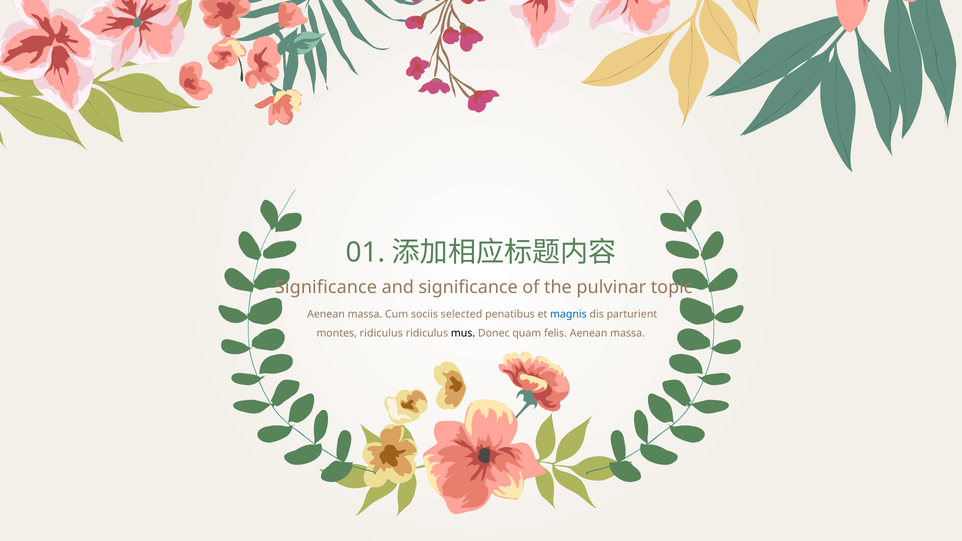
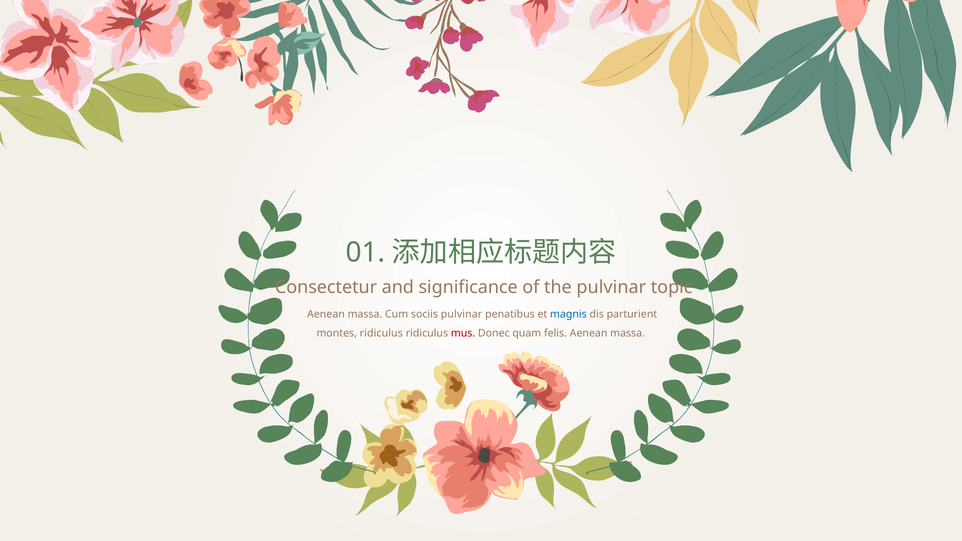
Significance at (326, 287): Significance -> Consectetur
sociis selected: selected -> pulvinar
mus colour: black -> red
